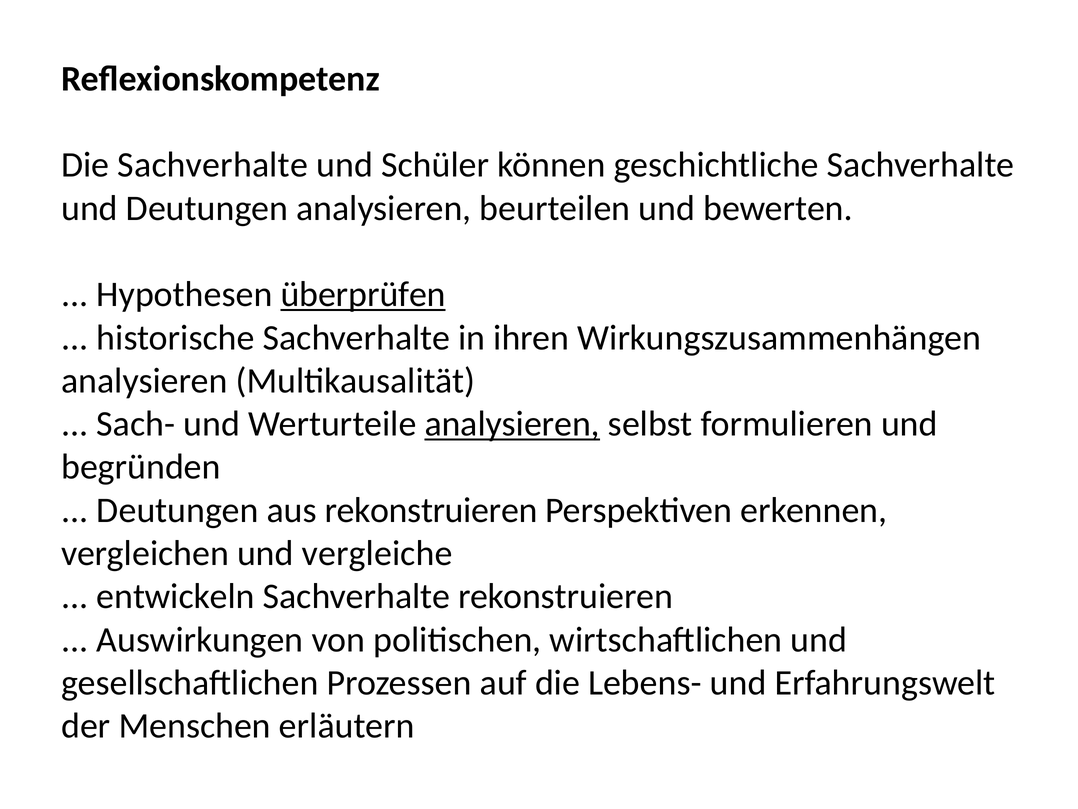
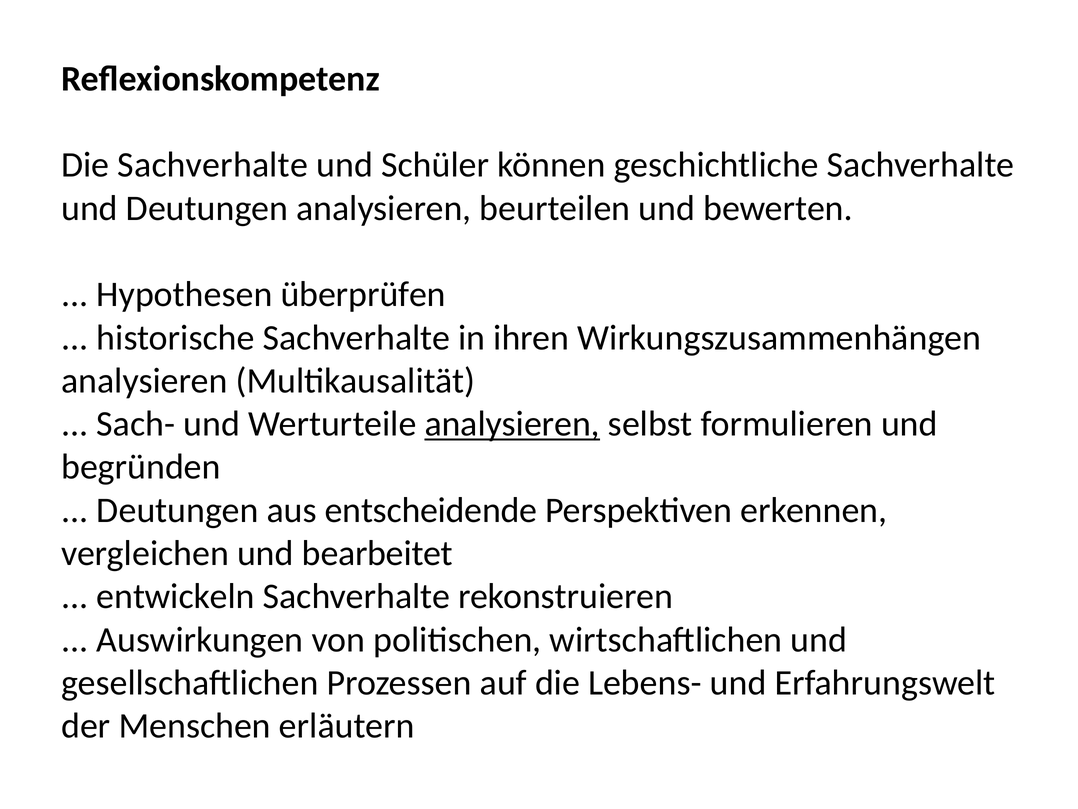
überprüfen underline: present -> none
aus rekonstruieren: rekonstruieren -> entscheidende
vergleiche: vergleiche -> bearbeitet
